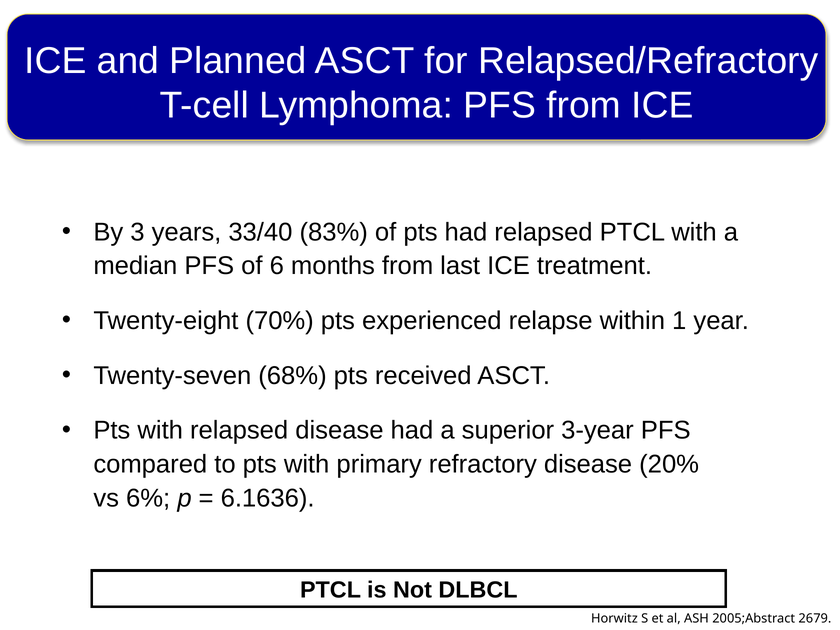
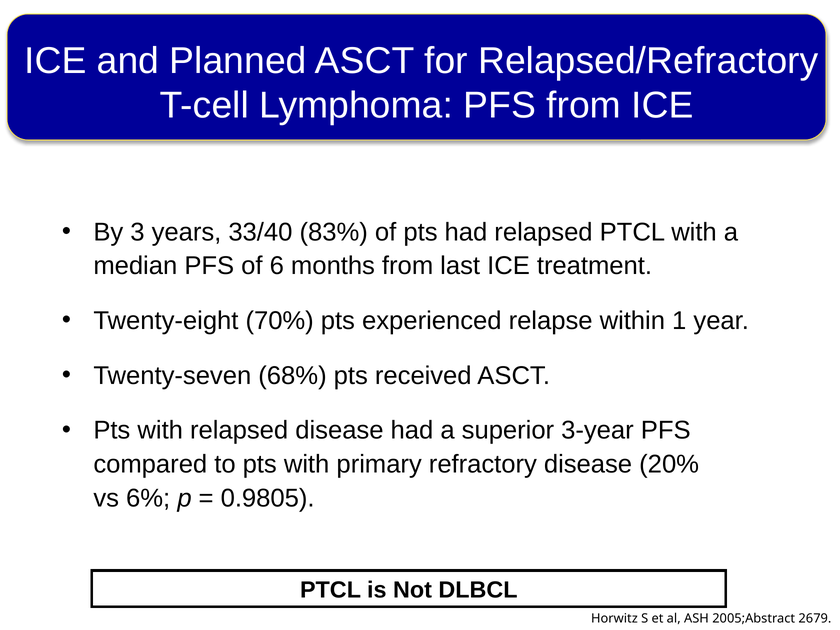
6.1636: 6.1636 -> 0.9805
